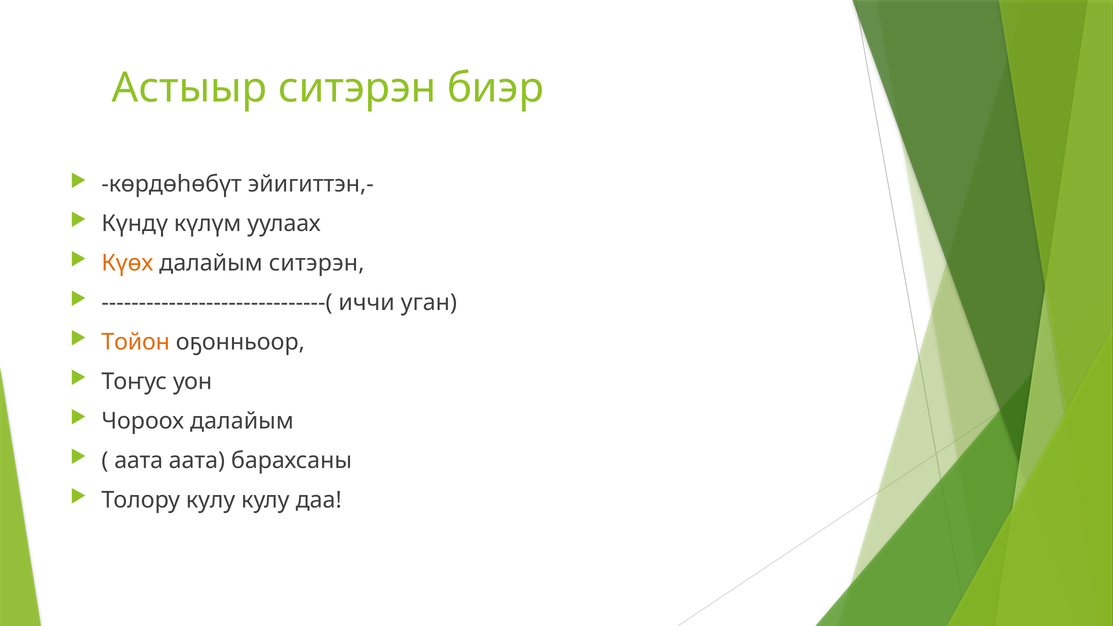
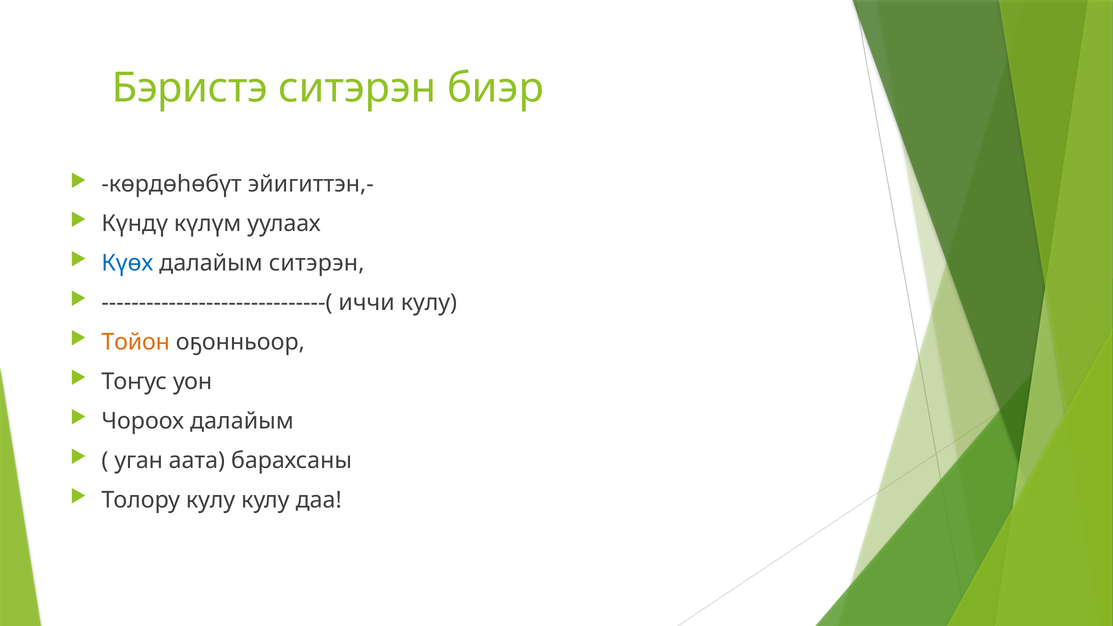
Астыыр: Астыыр -> Бэристэ
Күөх colour: orange -> blue
иччи уган: уган -> кулу
аата at (139, 461): аата -> уган
